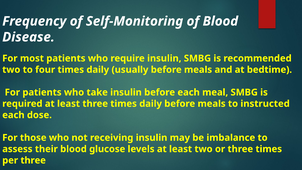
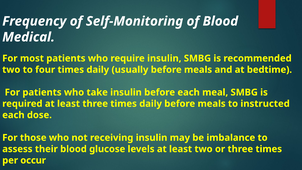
Disease: Disease -> Medical
per three: three -> occur
